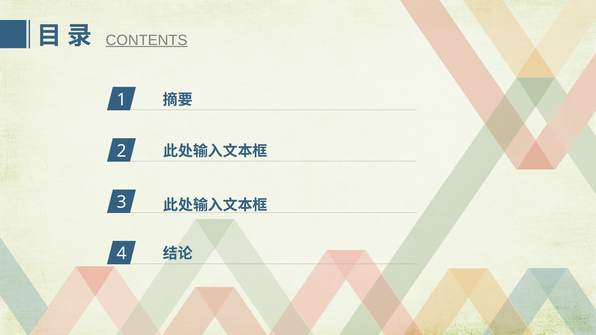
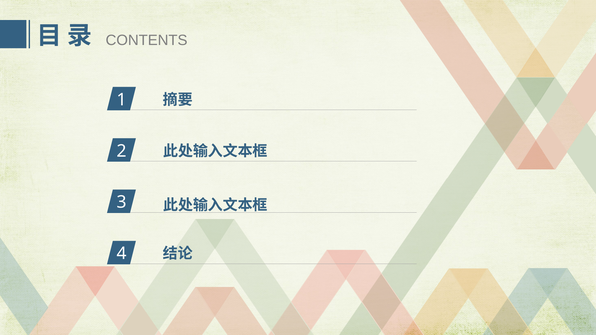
CONTENTS underline: present -> none
